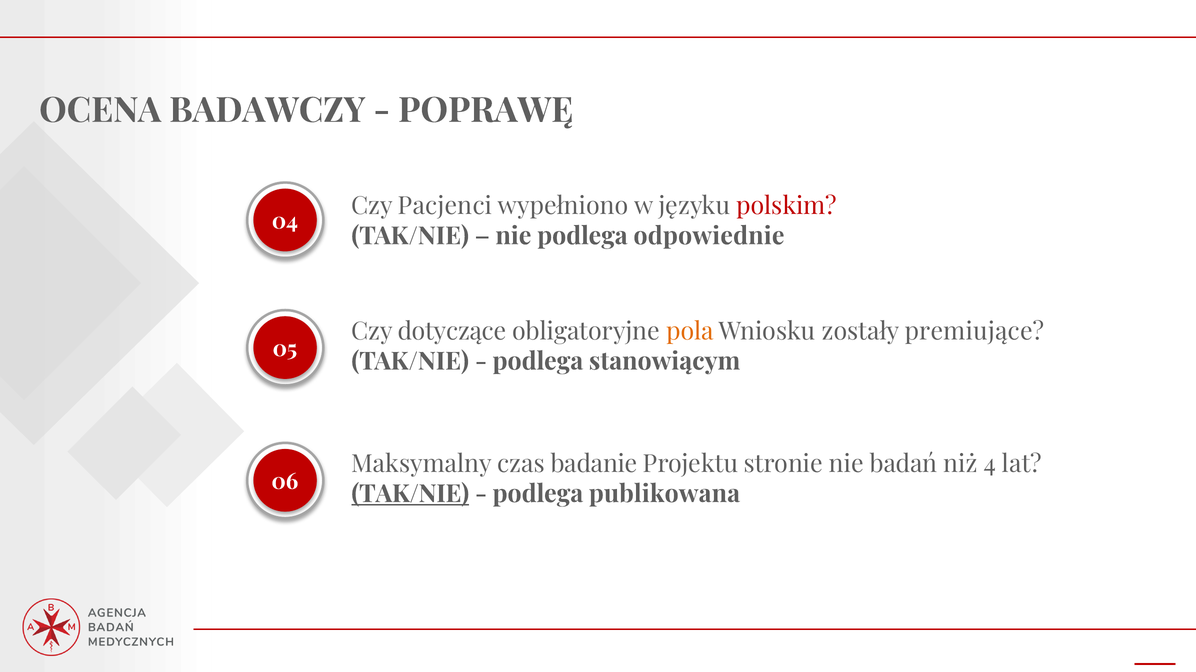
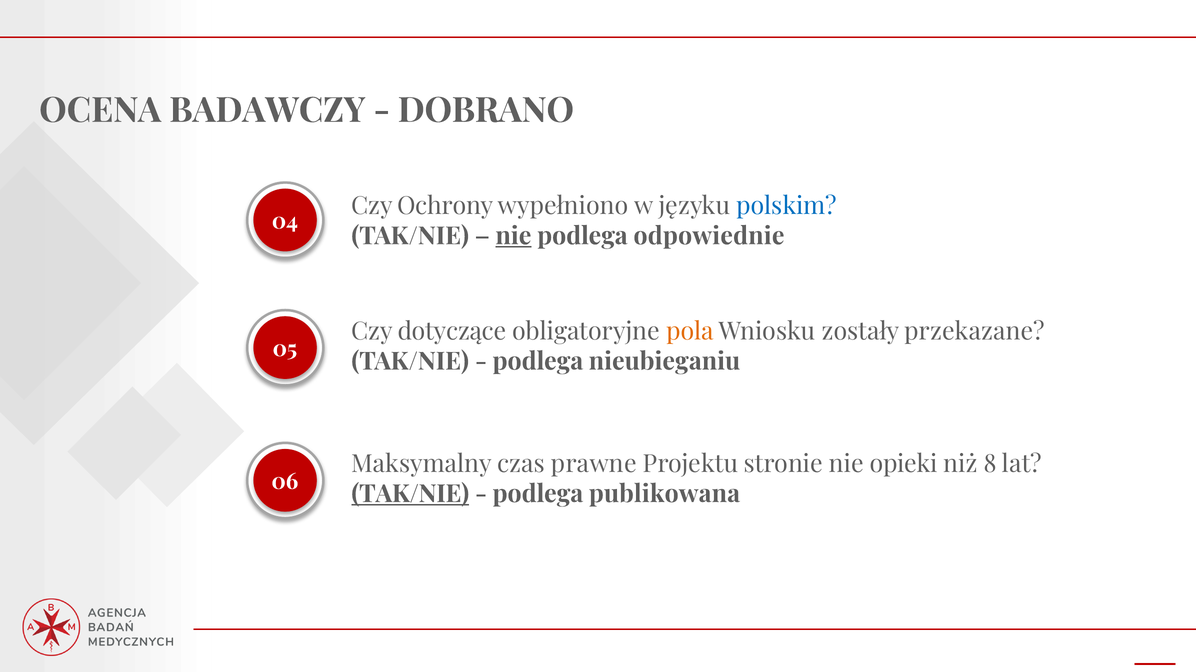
POPRAWĘ: POPRAWĘ -> DOBRANO
Pacjenci: Pacjenci -> Ochrony
polskim colour: red -> blue
nie at (513, 236) underline: none -> present
premiujące: premiujące -> przekazane
stanowiącym: stanowiącym -> nieubieganiu
badanie: badanie -> prawne
badań: badań -> opieki
4: 4 -> 8
